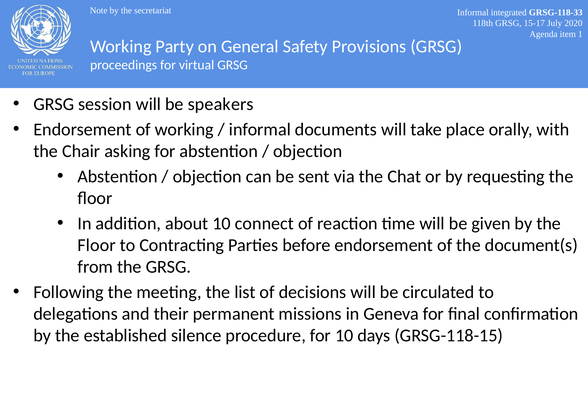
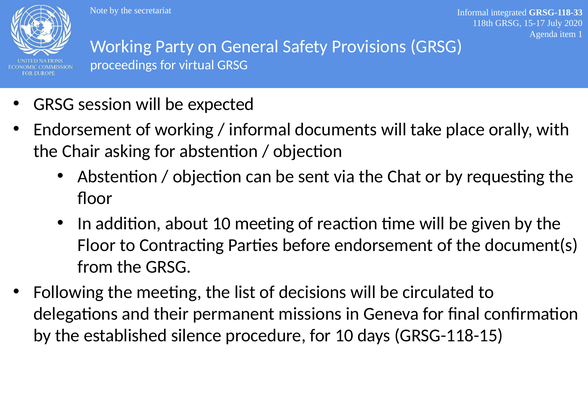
speakers: speakers -> expected
10 connect: connect -> meeting
